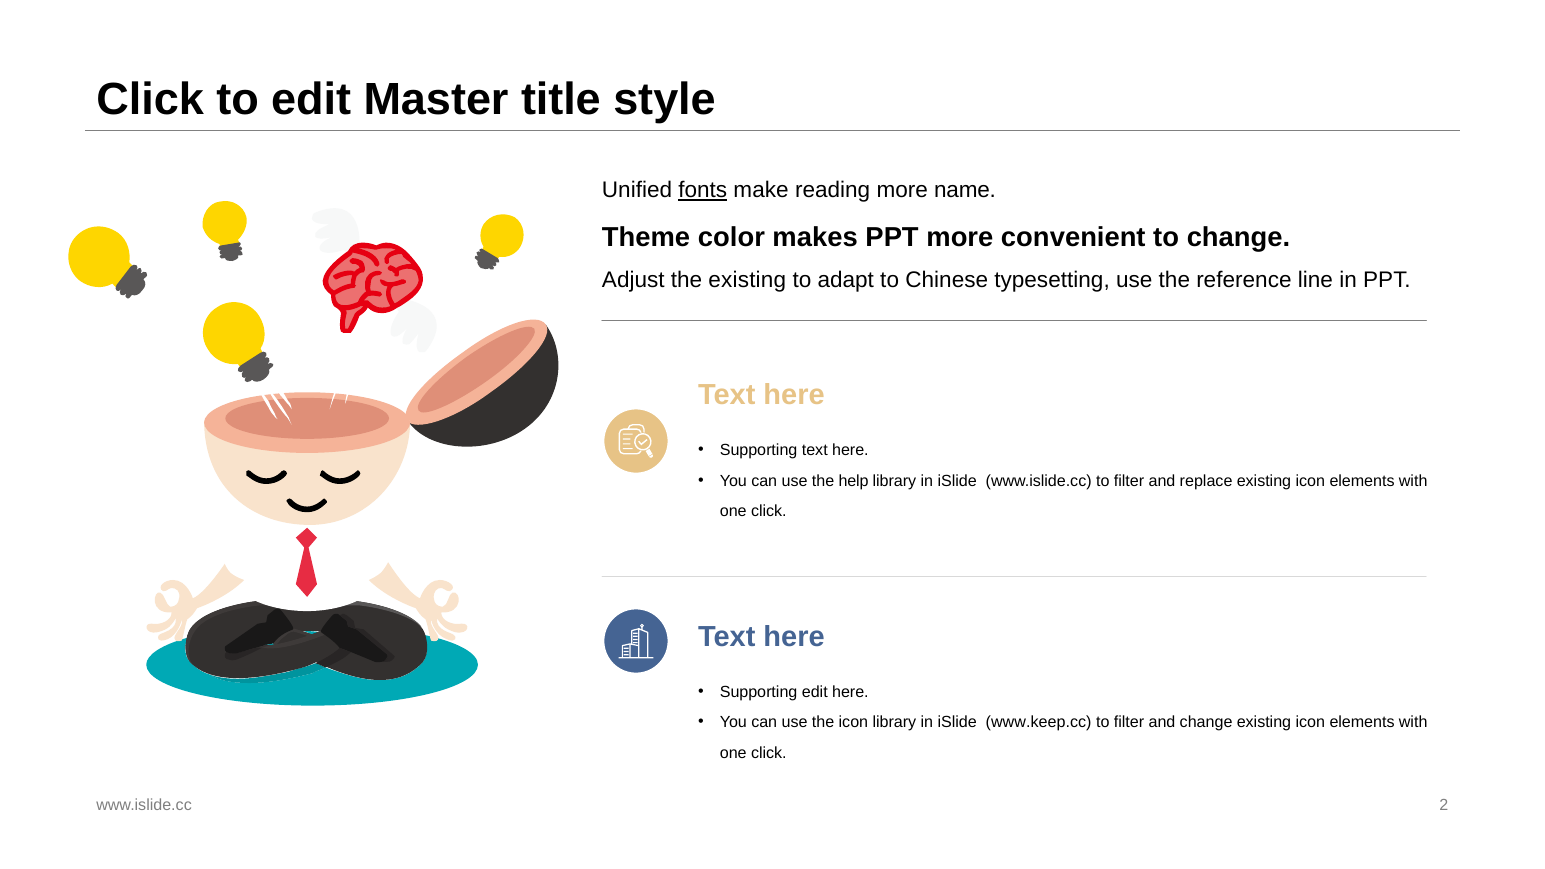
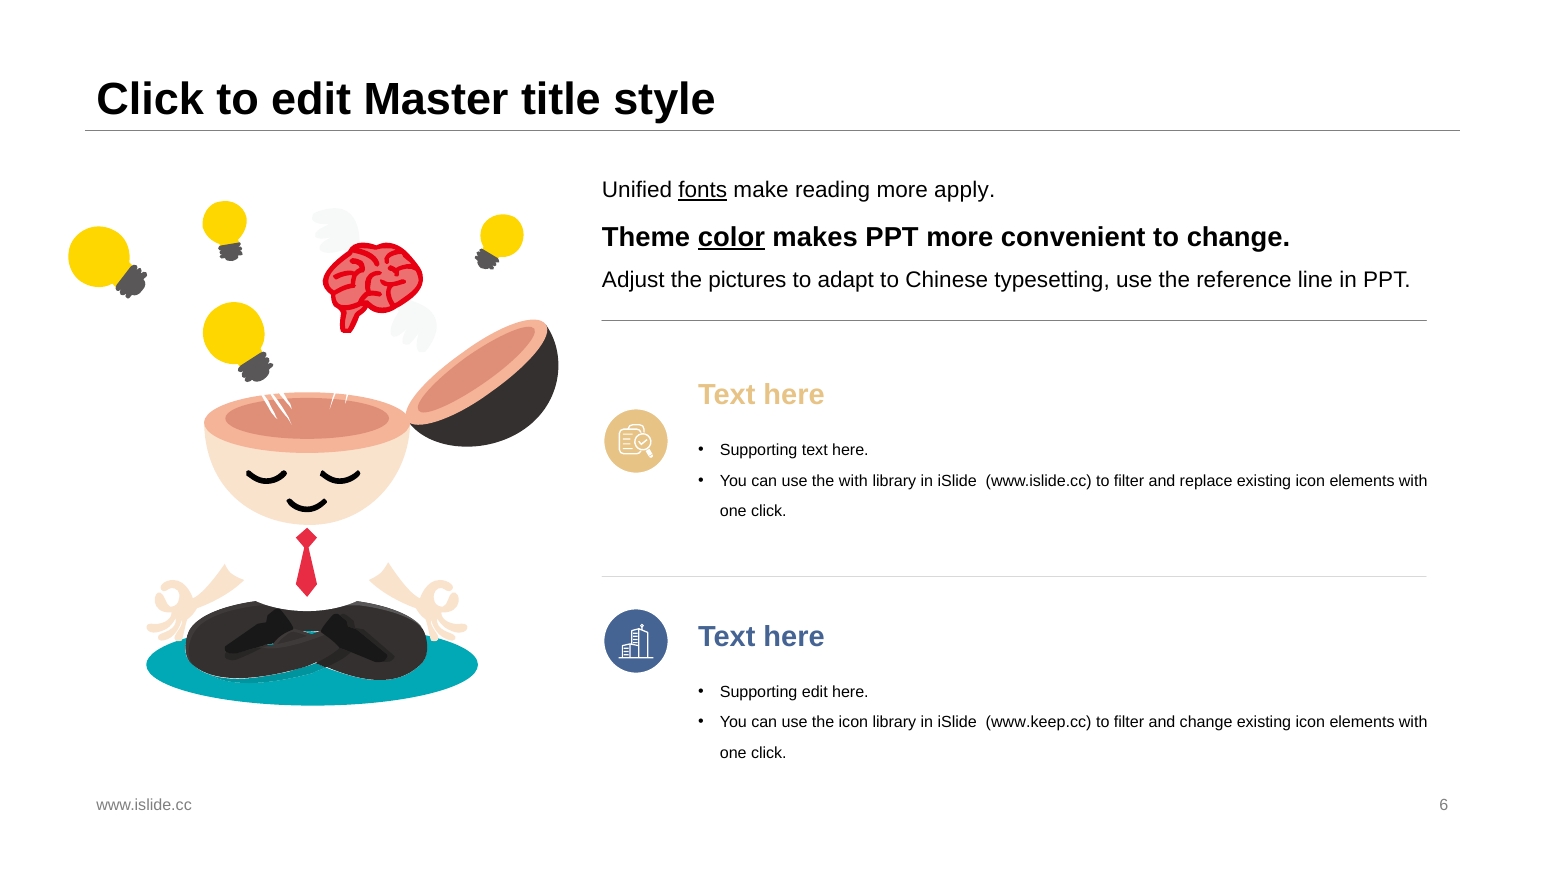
name: name -> apply
color underline: none -> present
the existing: existing -> pictures
the help: help -> with
2: 2 -> 6
